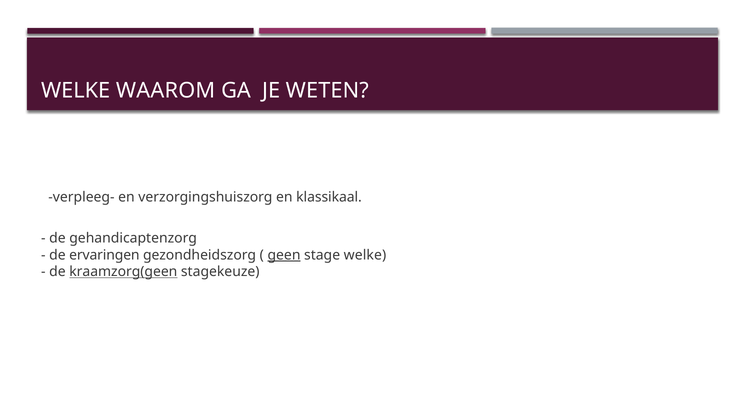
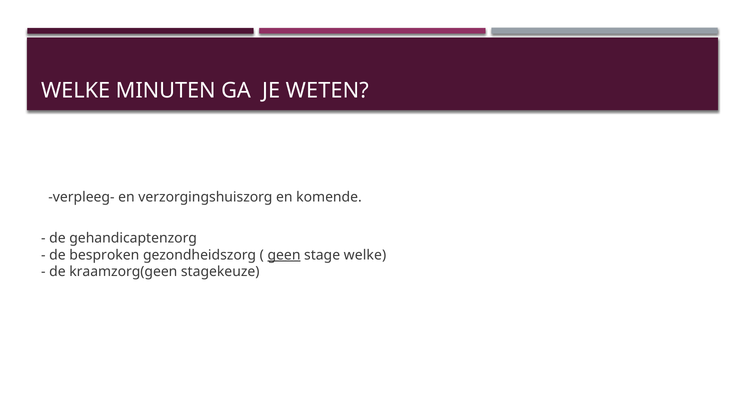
WAAROM: WAAROM -> MINUTEN
klassikaal: klassikaal -> komende
ervaringen: ervaringen -> besproken
kraamzorg(geen underline: present -> none
